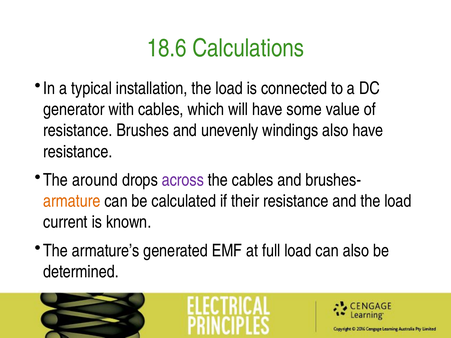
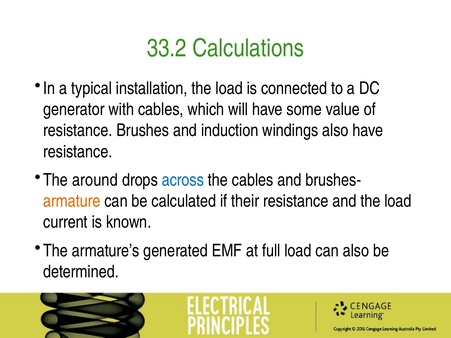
18.6: 18.6 -> 33.2
unevenly: unevenly -> induction
across colour: purple -> blue
